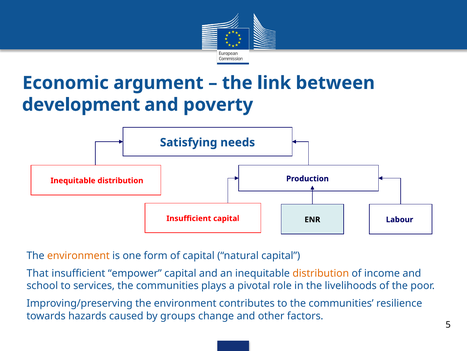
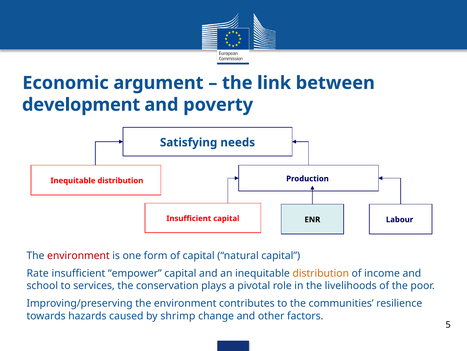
environment at (78, 255) colour: orange -> red
That: That -> Rate
services the communities: communities -> conservation
groups: groups -> shrimp
